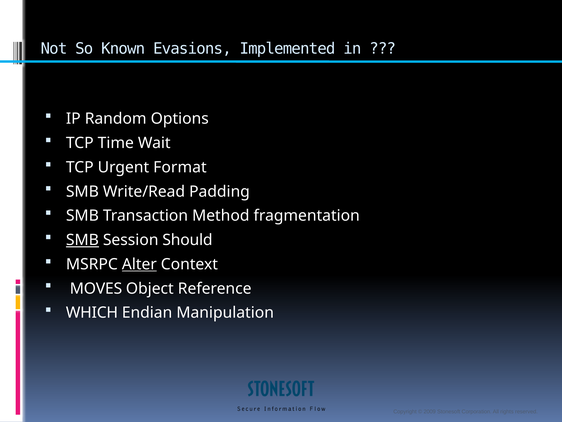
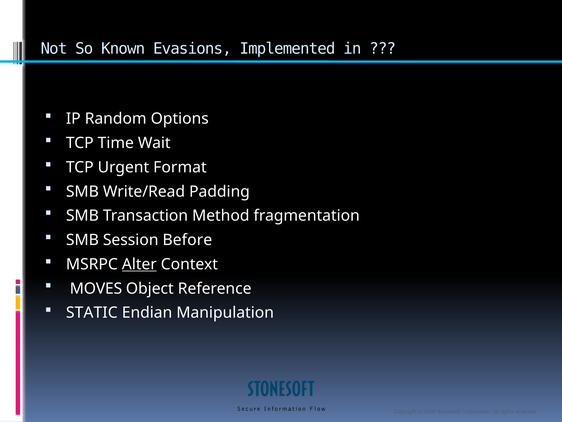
SMB at (82, 240) underline: present -> none
Should: Should -> Before
WHICH: WHICH -> STATIC
